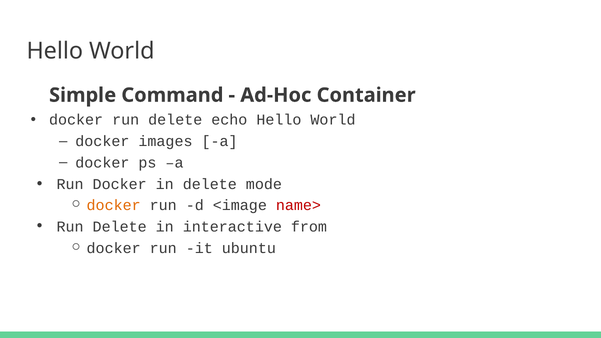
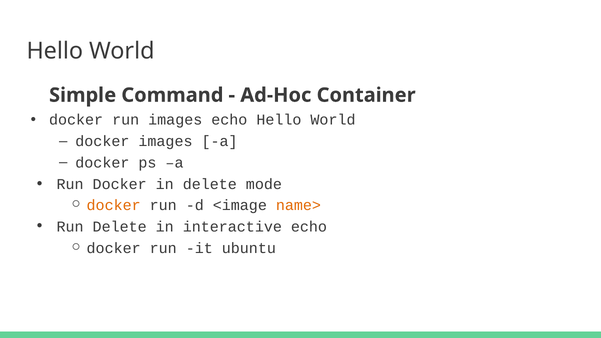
docker run delete: delete -> images
name> colour: red -> orange
interactive from: from -> echo
